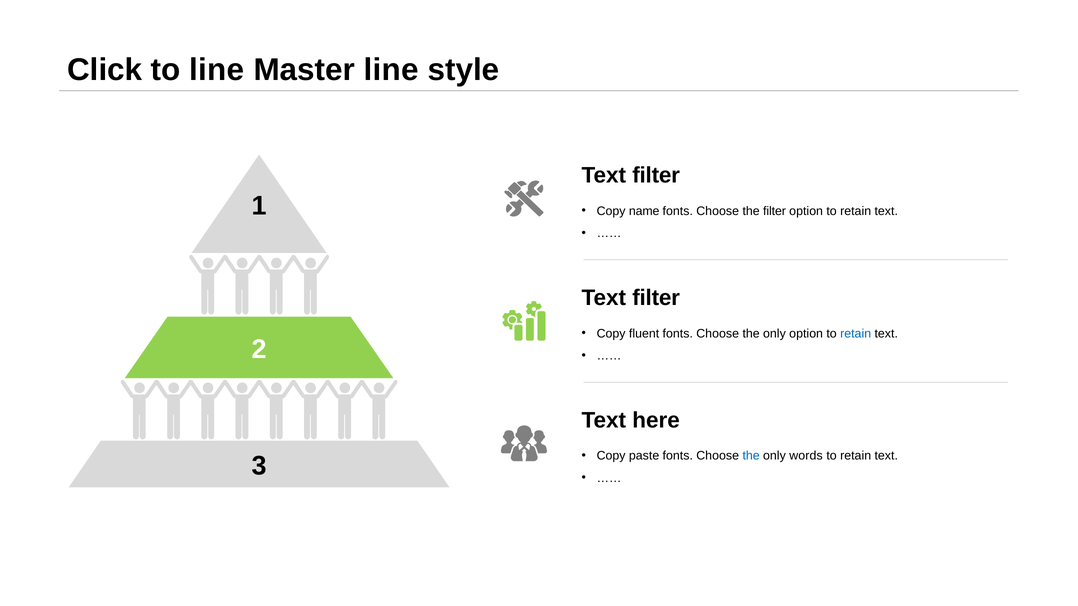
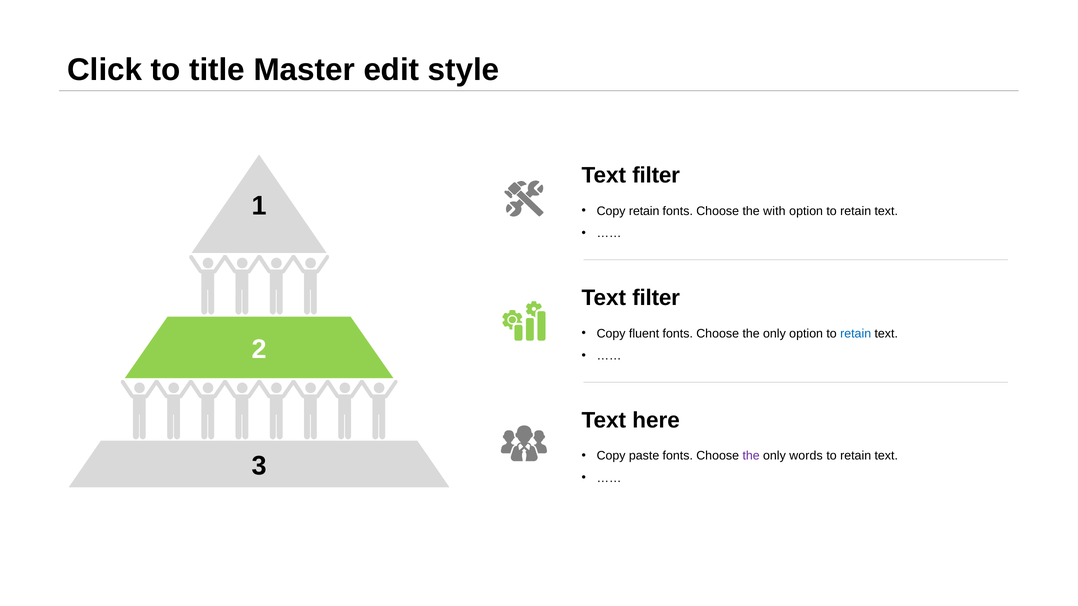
to line: line -> title
Master line: line -> edit
Copy name: name -> retain
the filter: filter -> with
the at (751, 456) colour: blue -> purple
